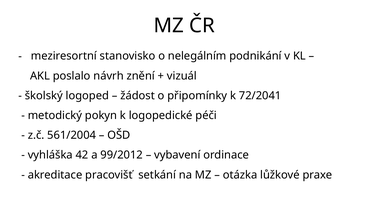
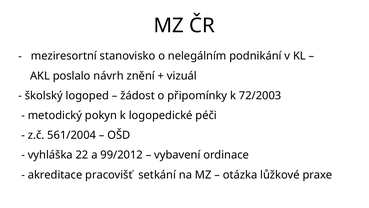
72/2041: 72/2041 -> 72/2003
42: 42 -> 22
